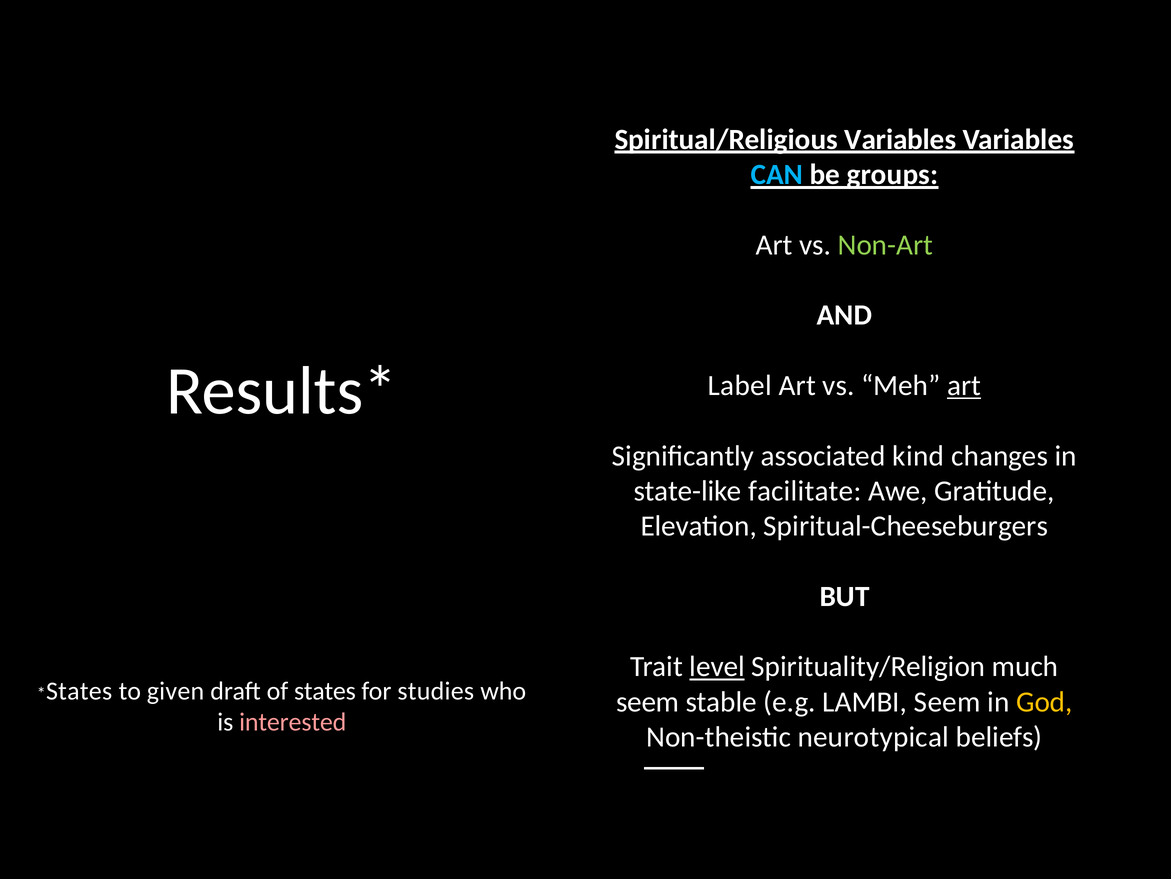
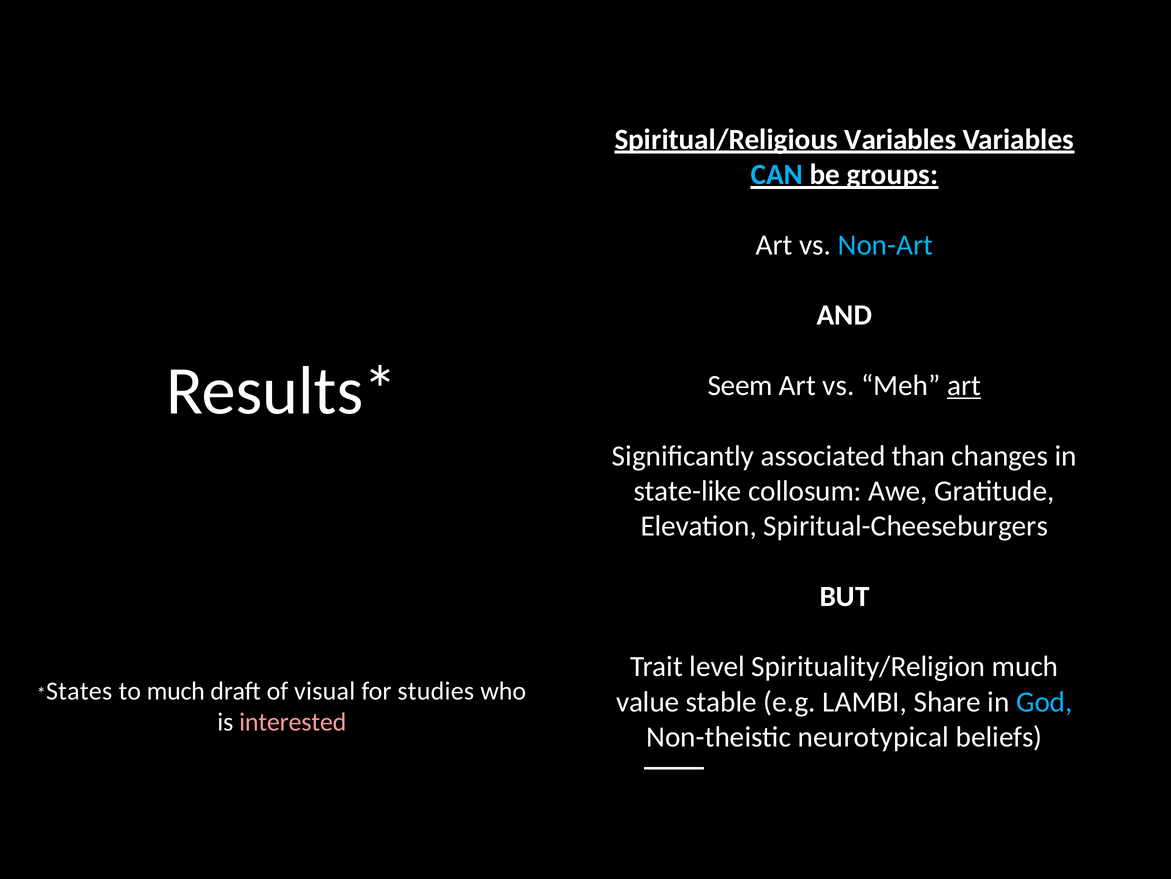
Non-Art colour: light green -> light blue
Label: Label -> Seem
kind: kind -> than
facilitate: facilitate -> collosum
level underline: present -> none
to given: given -> much
of states: states -> visual
seem at (648, 701): seem -> value
LAMBI Seem: Seem -> Share
God colour: yellow -> light blue
